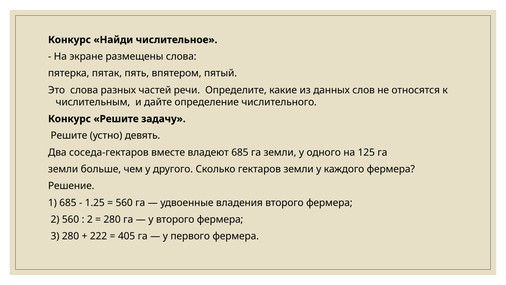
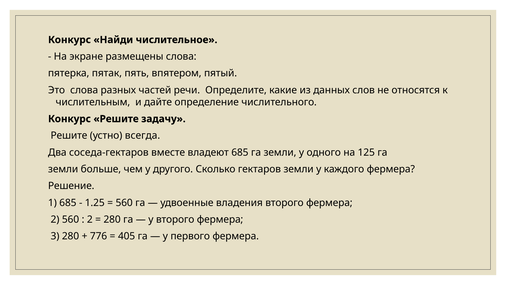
девять: девять -> всегда
222: 222 -> 776
